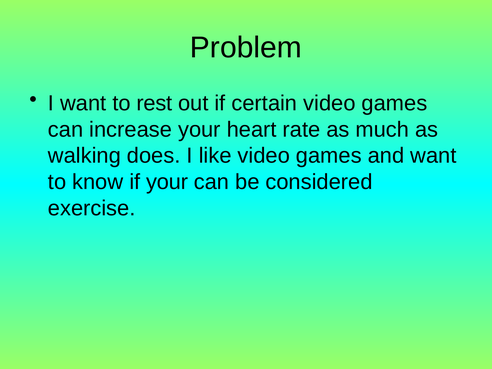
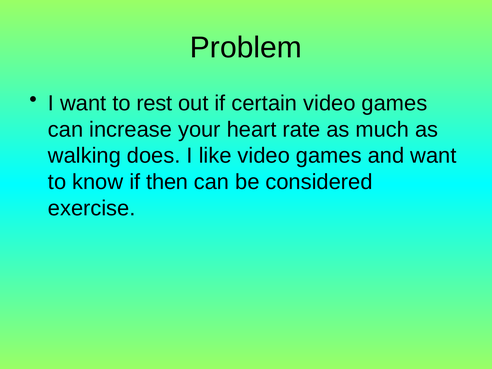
if your: your -> then
